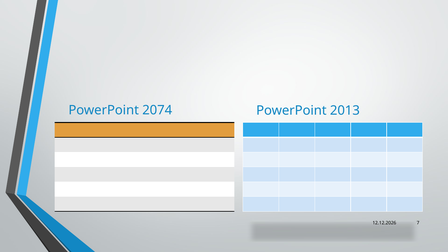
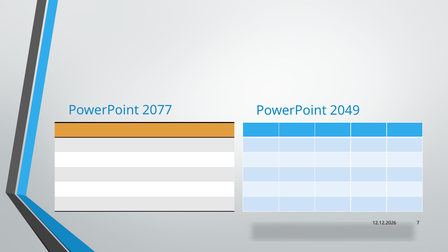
2074: 2074 -> 2077
2013: 2013 -> 2049
